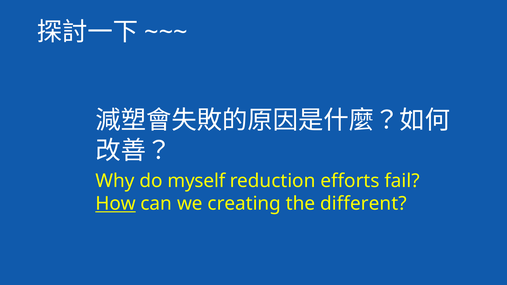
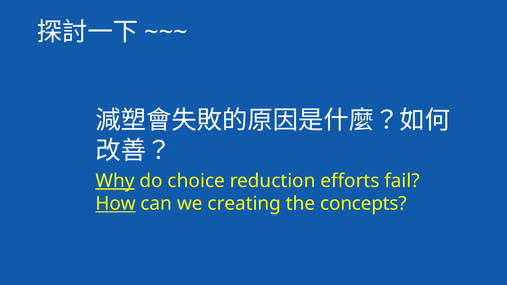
Why underline: none -> present
myself: myself -> choice
different: different -> concepts
